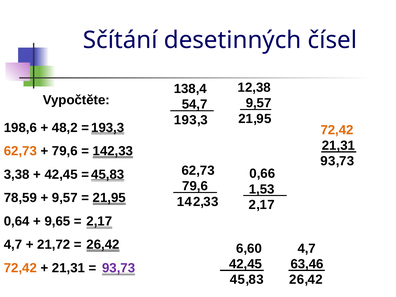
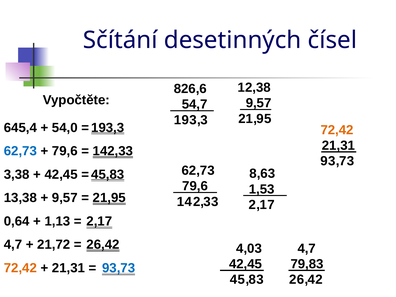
138,4: 138,4 -> 826,6
198,6: 198,6 -> 645,4
48,2: 48,2 -> 54,0
62,73 at (20, 151) colour: orange -> blue
0,66: 0,66 -> 8,63
78,59: 78,59 -> 13,38
9,65: 9,65 -> 1,13
6,60: 6,60 -> 4,03
63,46: 63,46 -> 79,83
93,73 colour: purple -> blue
